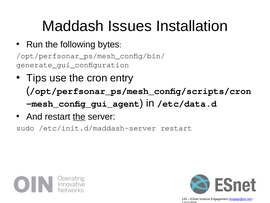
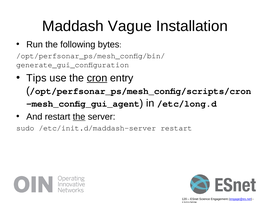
Issues: Issues -> Vague
cron underline: none -> present
/etc/data.d: /etc/data.d -> /etc/long.d
